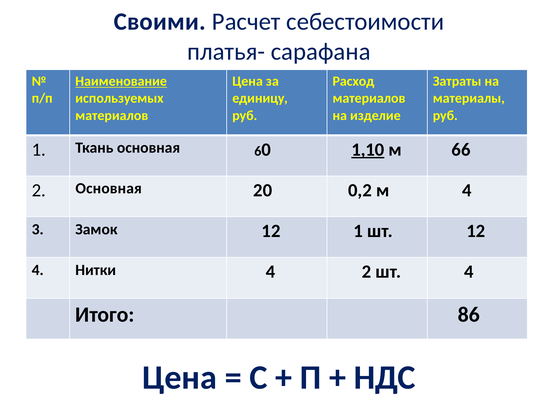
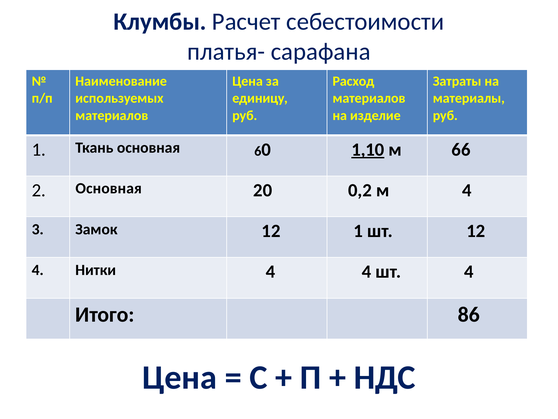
Своими: Своими -> Клумбы
Наименование underline: present -> none
4 2: 2 -> 4
